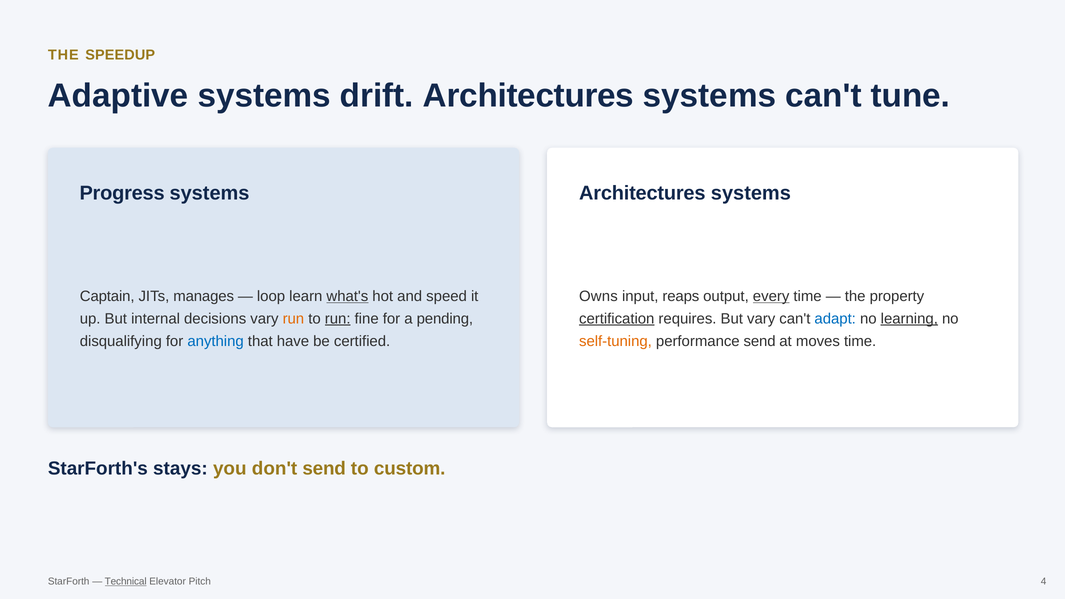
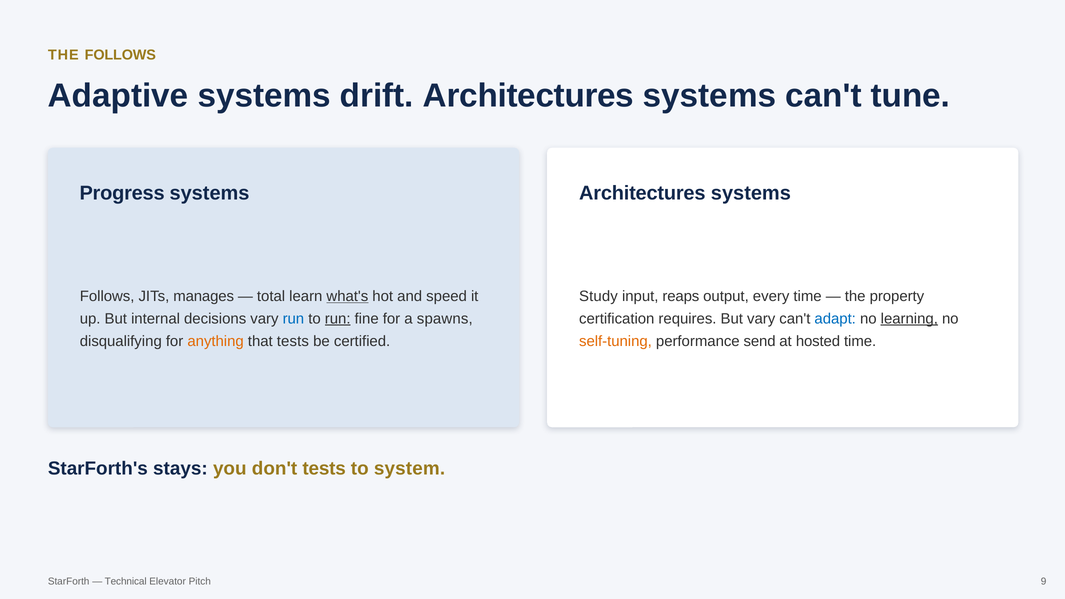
THE SPEEDUP: SPEEDUP -> FOLLOWS
Captain at (107, 296): Captain -> Follows
loop: loop -> total
Owns: Owns -> Study
every underline: present -> none
run at (293, 319) colour: orange -> blue
pending: pending -> spawns
certification underline: present -> none
anything colour: blue -> orange
that have: have -> tests
moves: moves -> hosted
don't send: send -> tests
custom: custom -> system
Technical underline: present -> none
4: 4 -> 9
